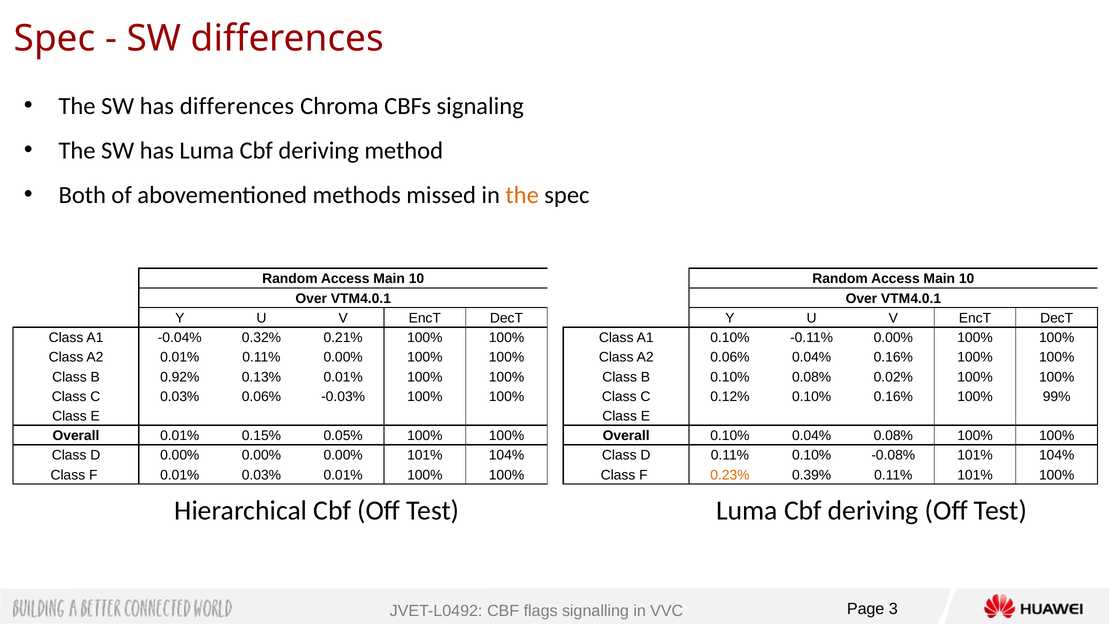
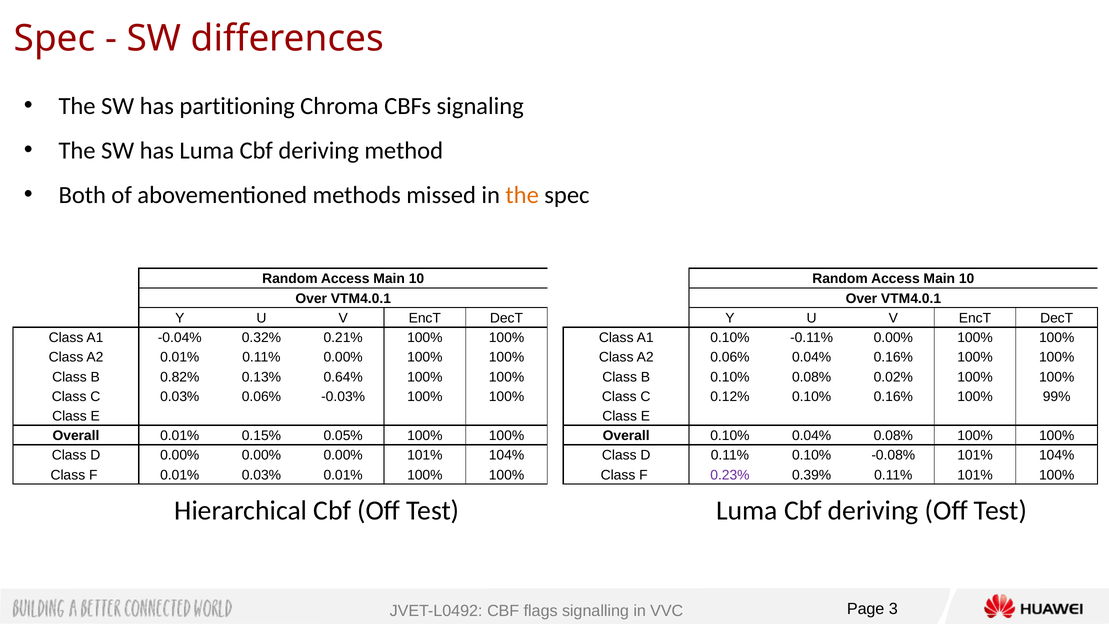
has differences: differences -> partitioning
0.92%: 0.92% -> 0.82%
0.13% 0.01%: 0.01% -> 0.64%
0.23% colour: orange -> purple
